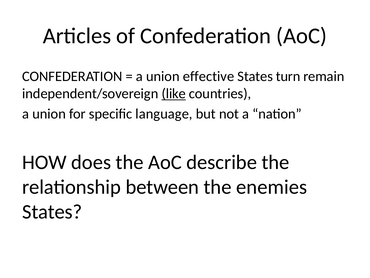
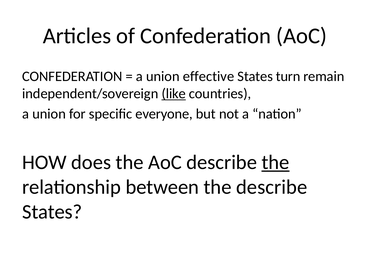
language: language -> everyone
the at (276, 162) underline: none -> present
the enemies: enemies -> describe
